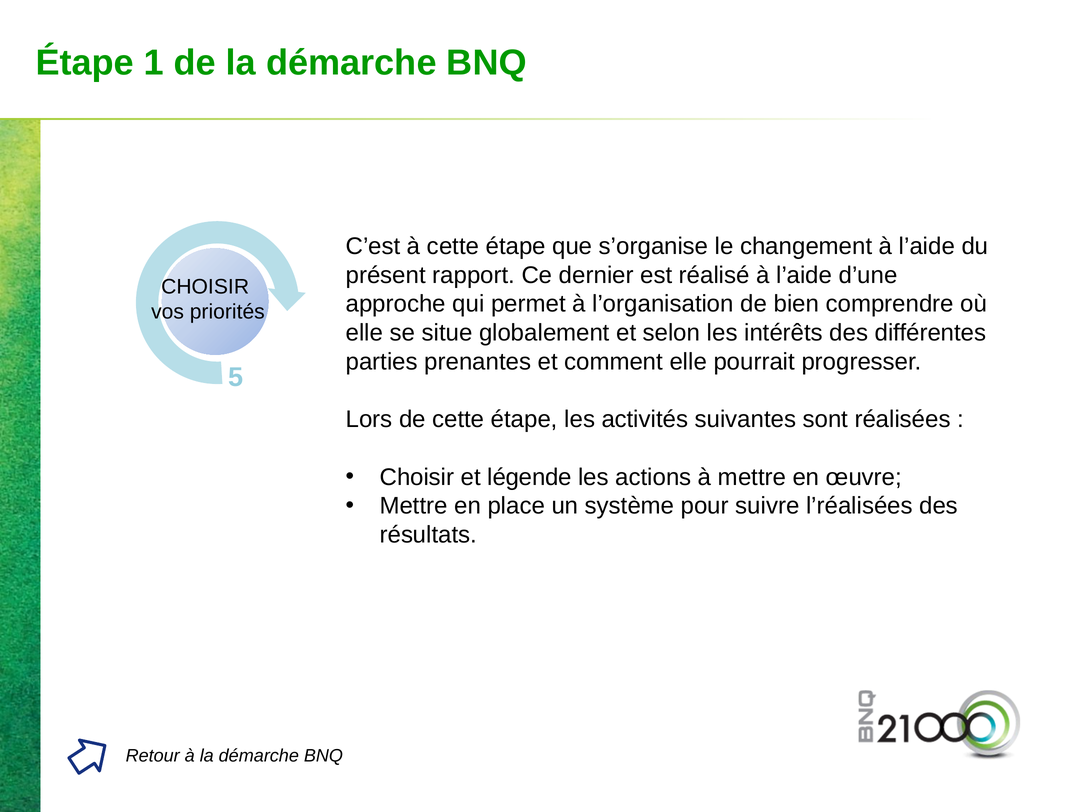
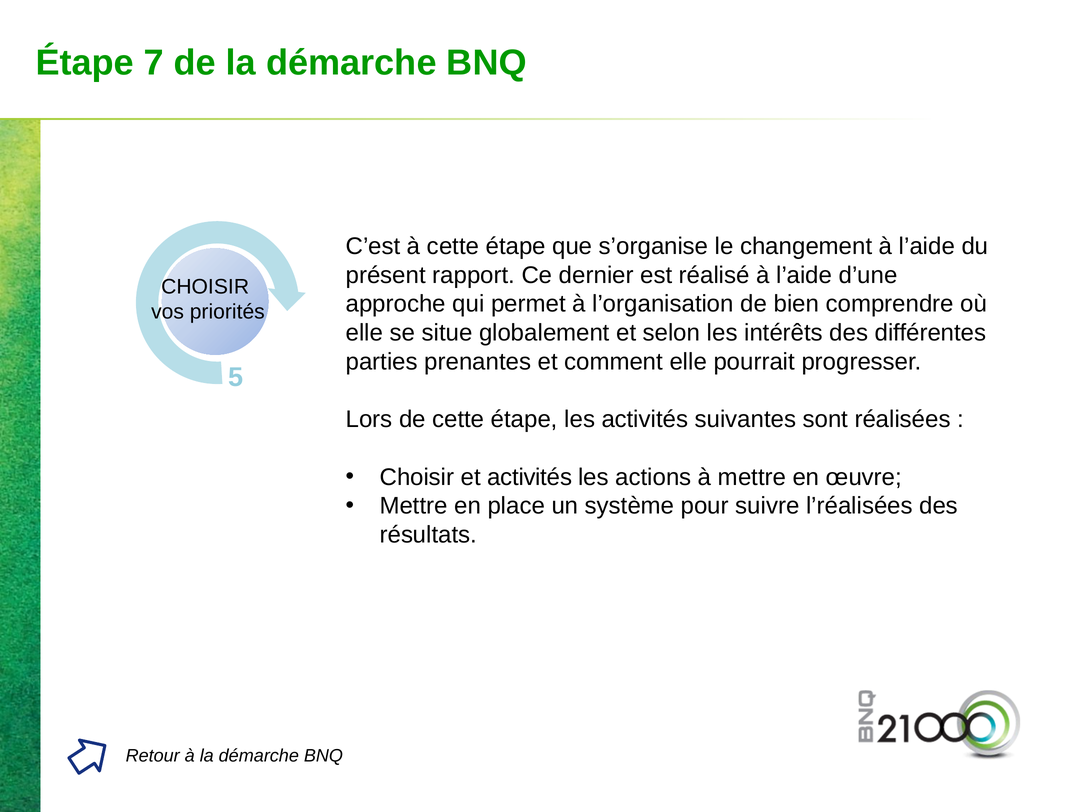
1: 1 -> 7
et légende: légende -> activités
